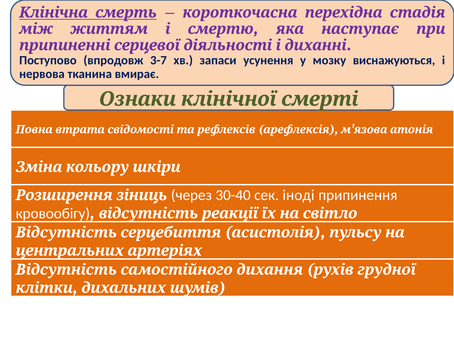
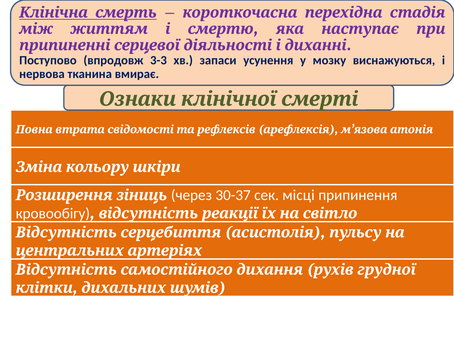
3-7: 3-7 -> 3-3
30-40: 30-40 -> 30-37
іноді: іноді -> місці
